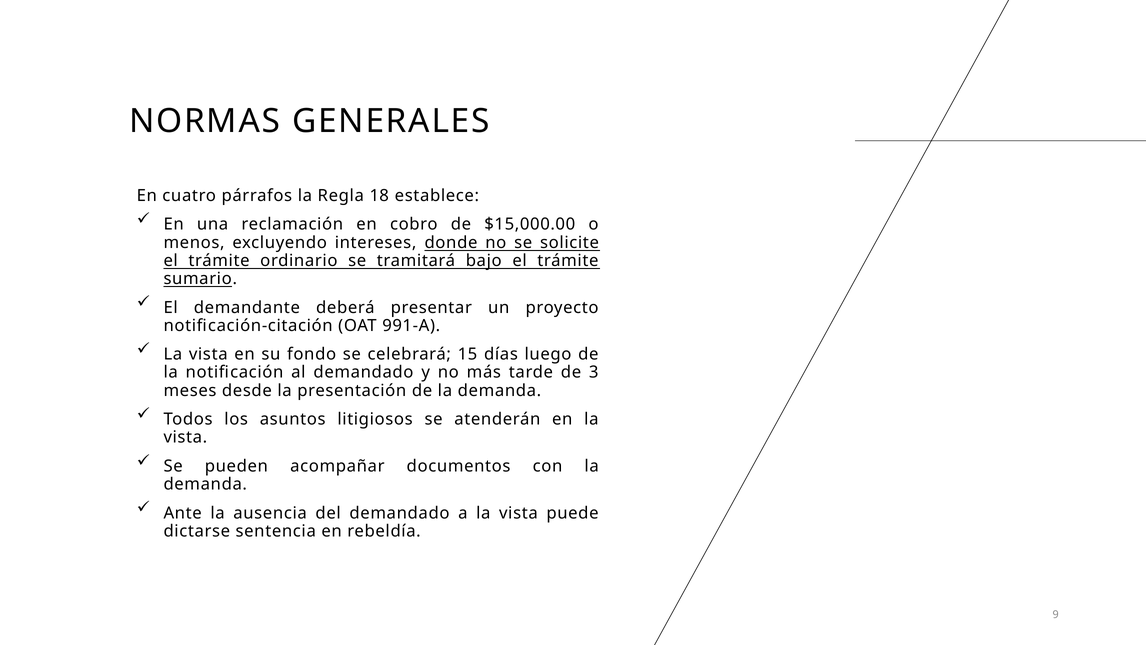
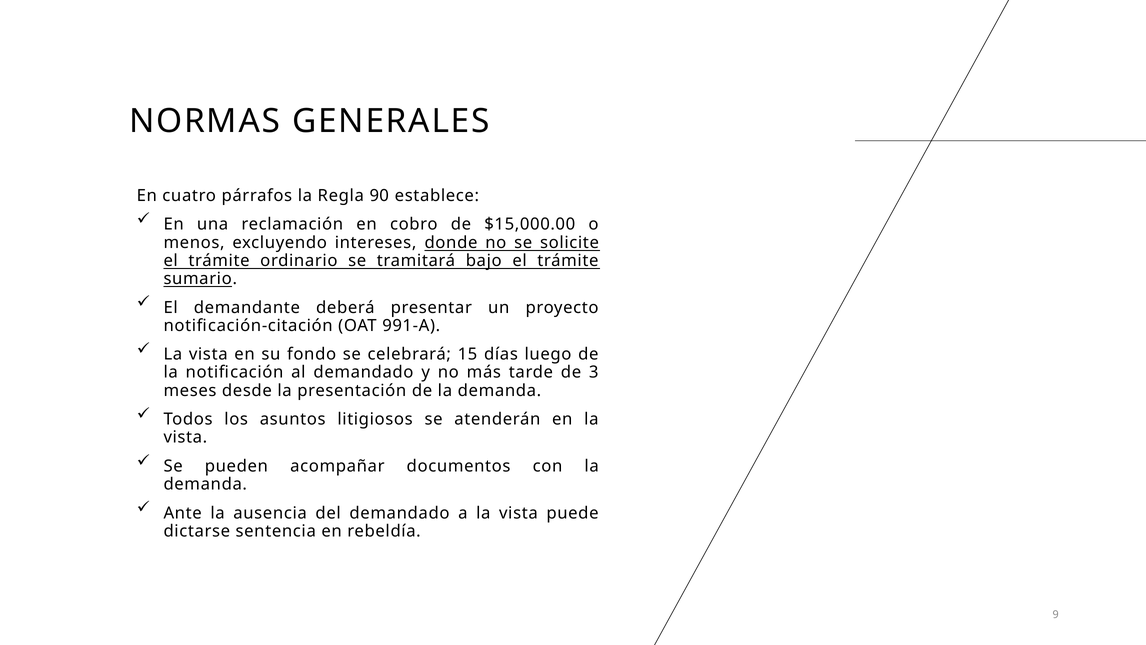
18: 18 -> 90
